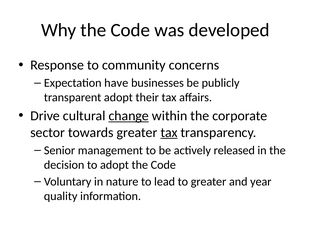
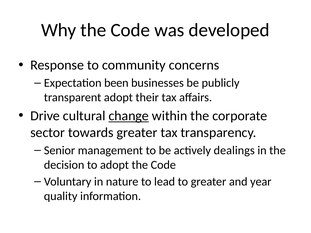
have: have -> been
tax at (169, 133) underline: present -> none
released: released -> dealings
